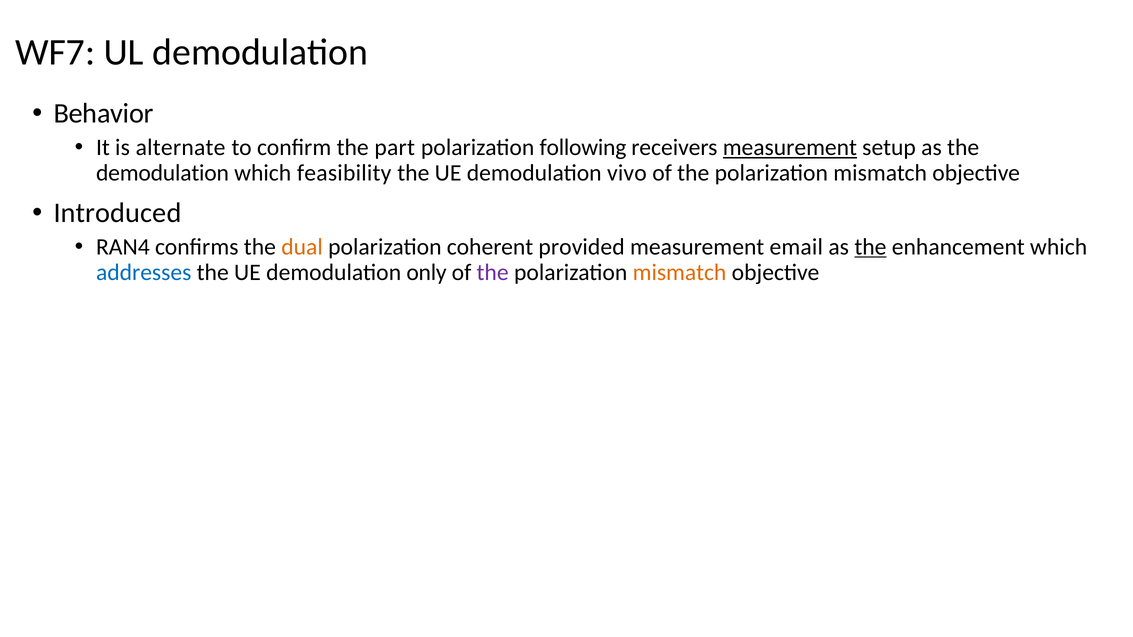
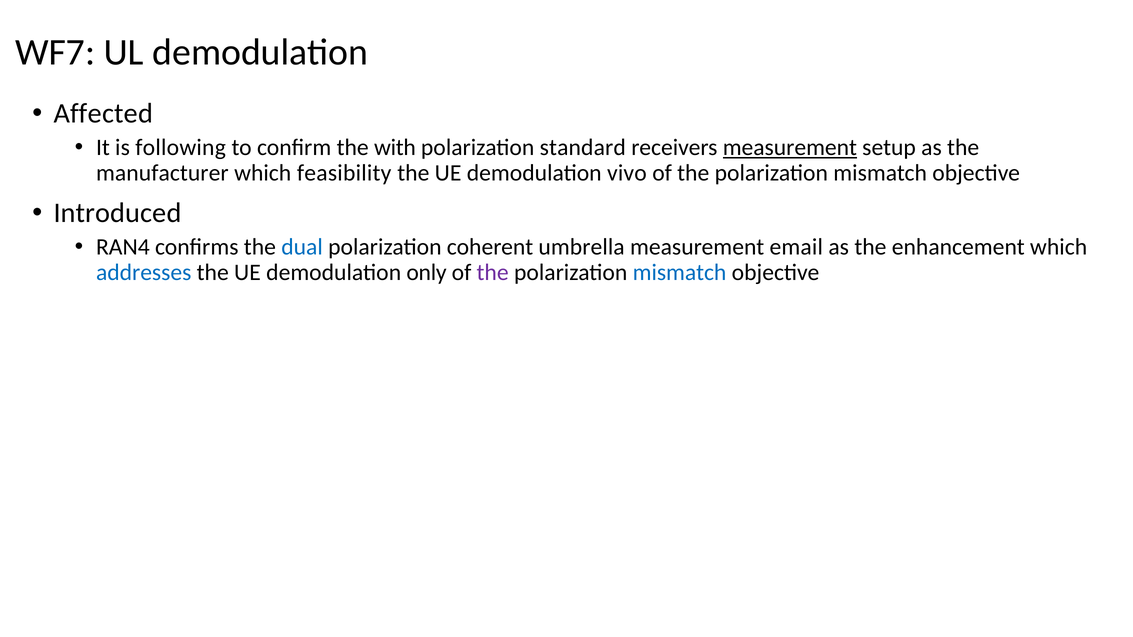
Behavior: Behavior -> Affected
alternate: alternate -> following
part: part -> with
following: following -> standard
demodulation at (162, 173): demodulation -> manufacturer
dual colour: orange -> blue
provided: provided -> umbrella
the at (870, 247) underline: present -> none
mismatch at (680, 273) colour: orange -> blue
